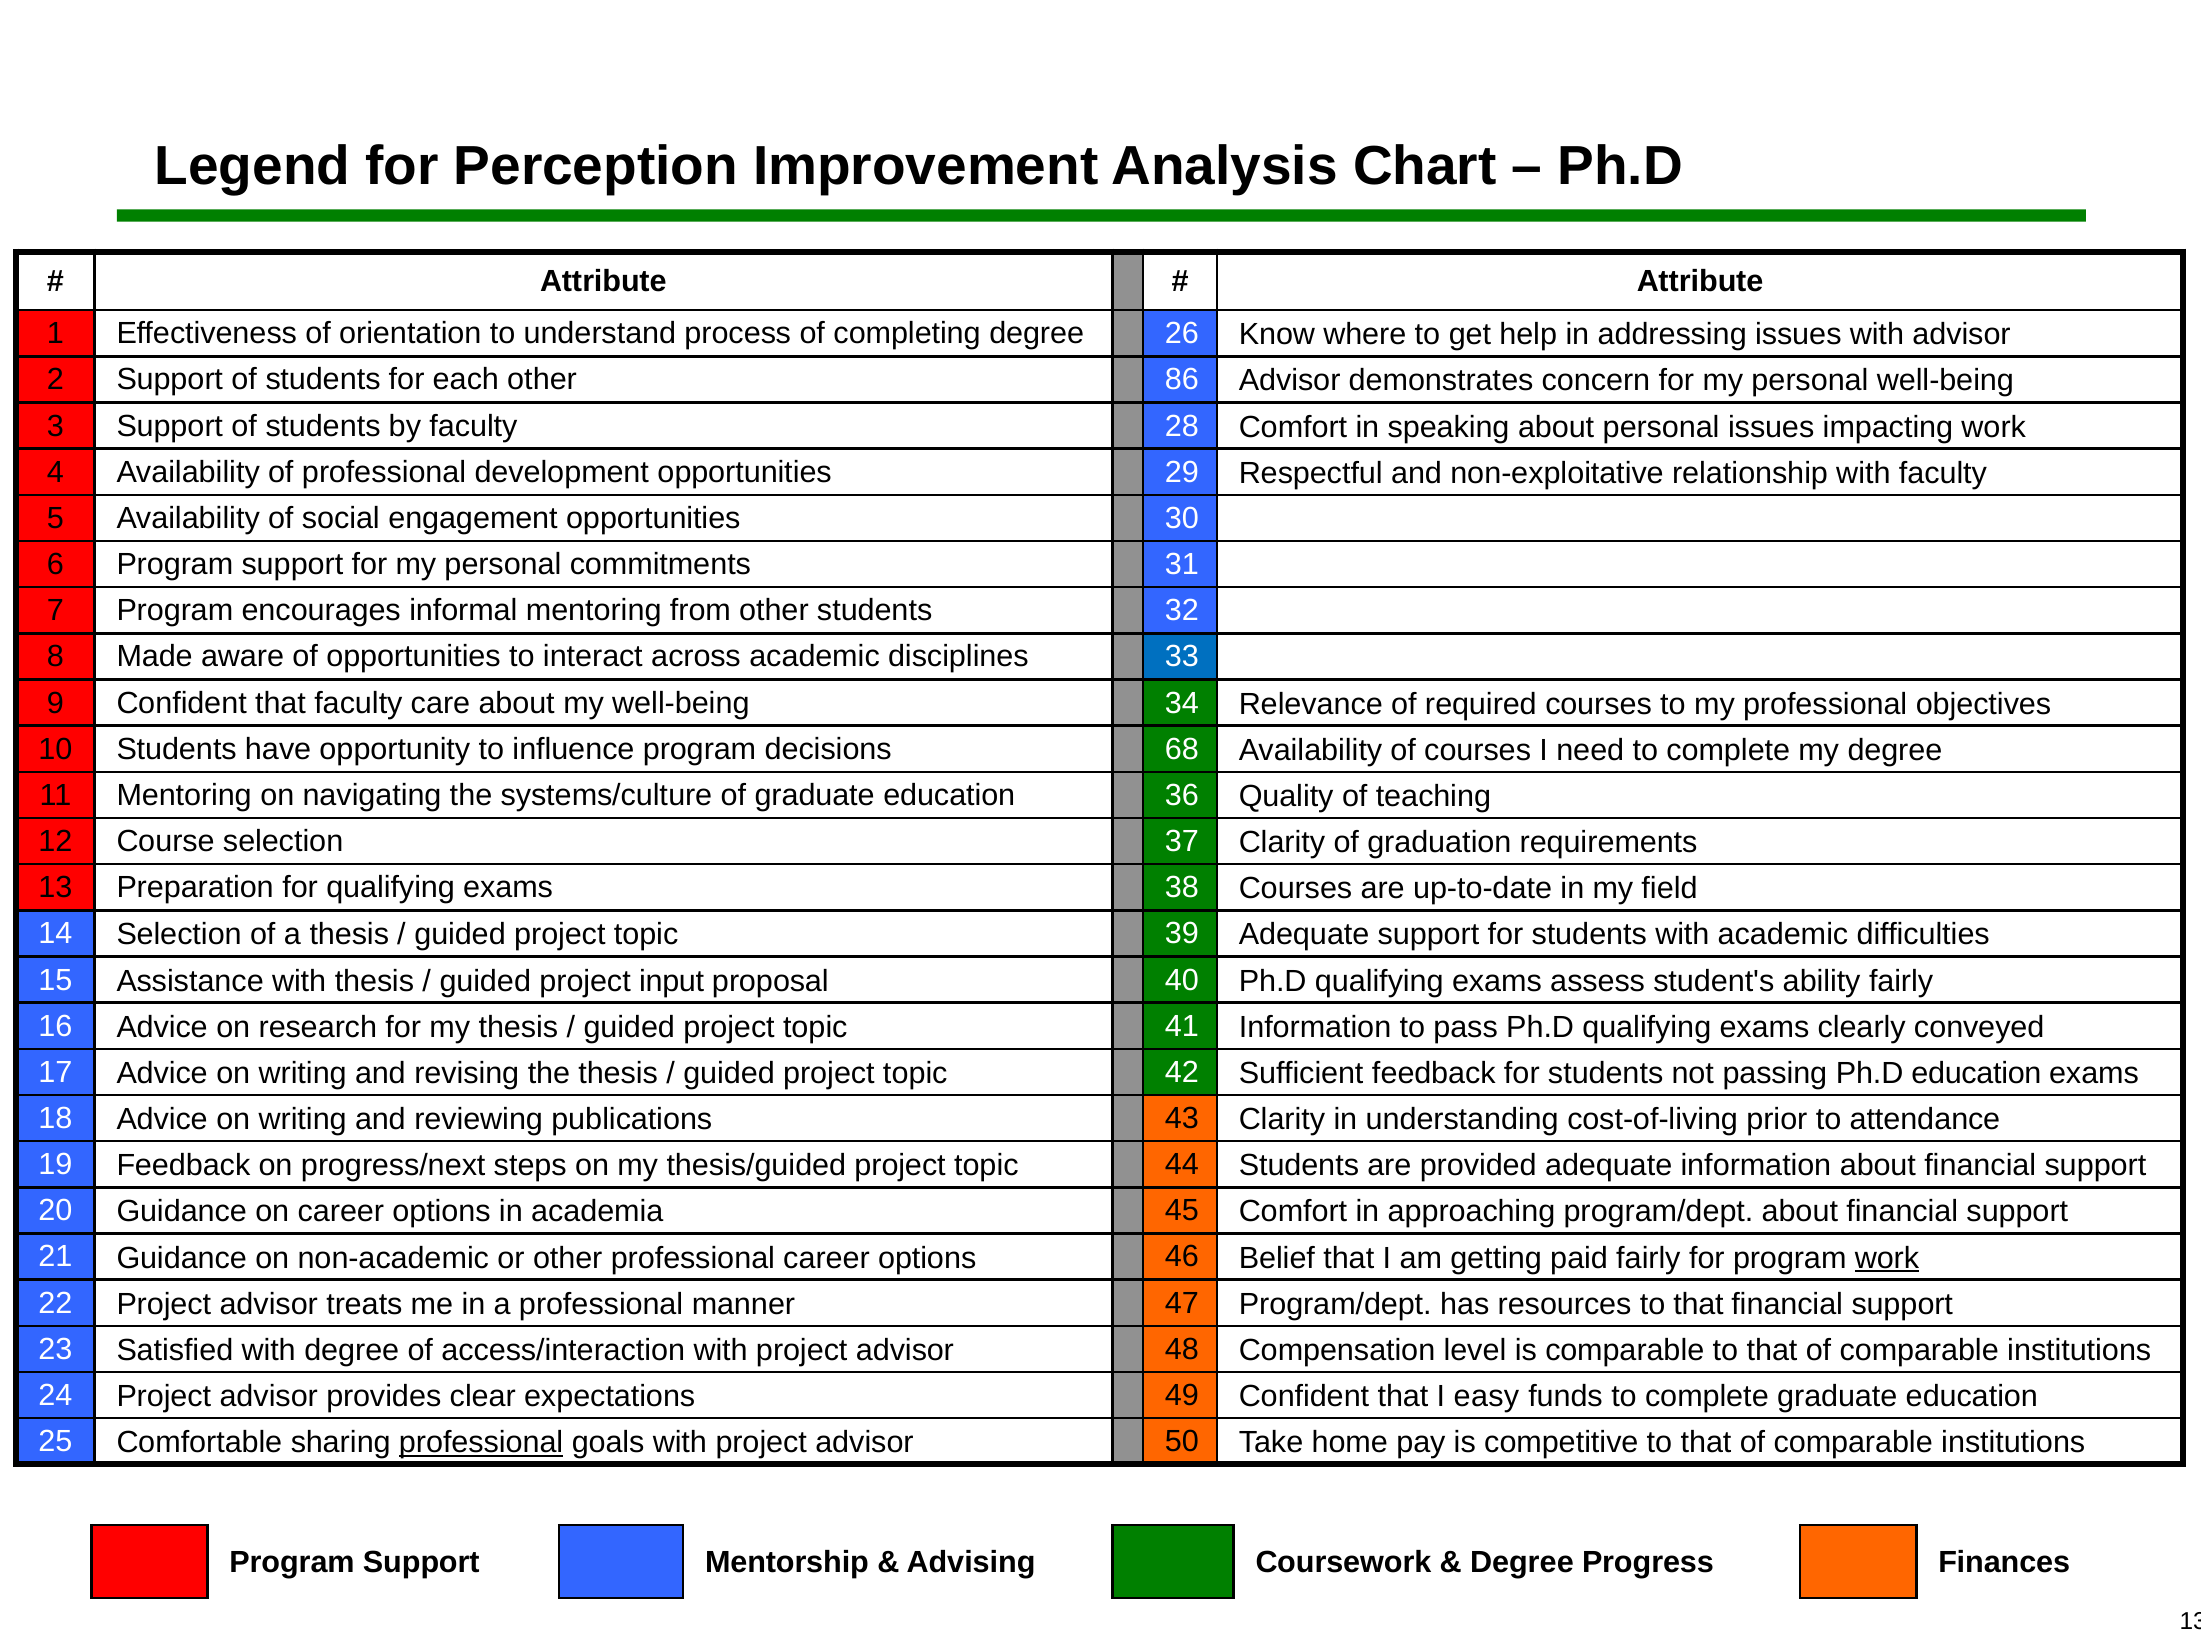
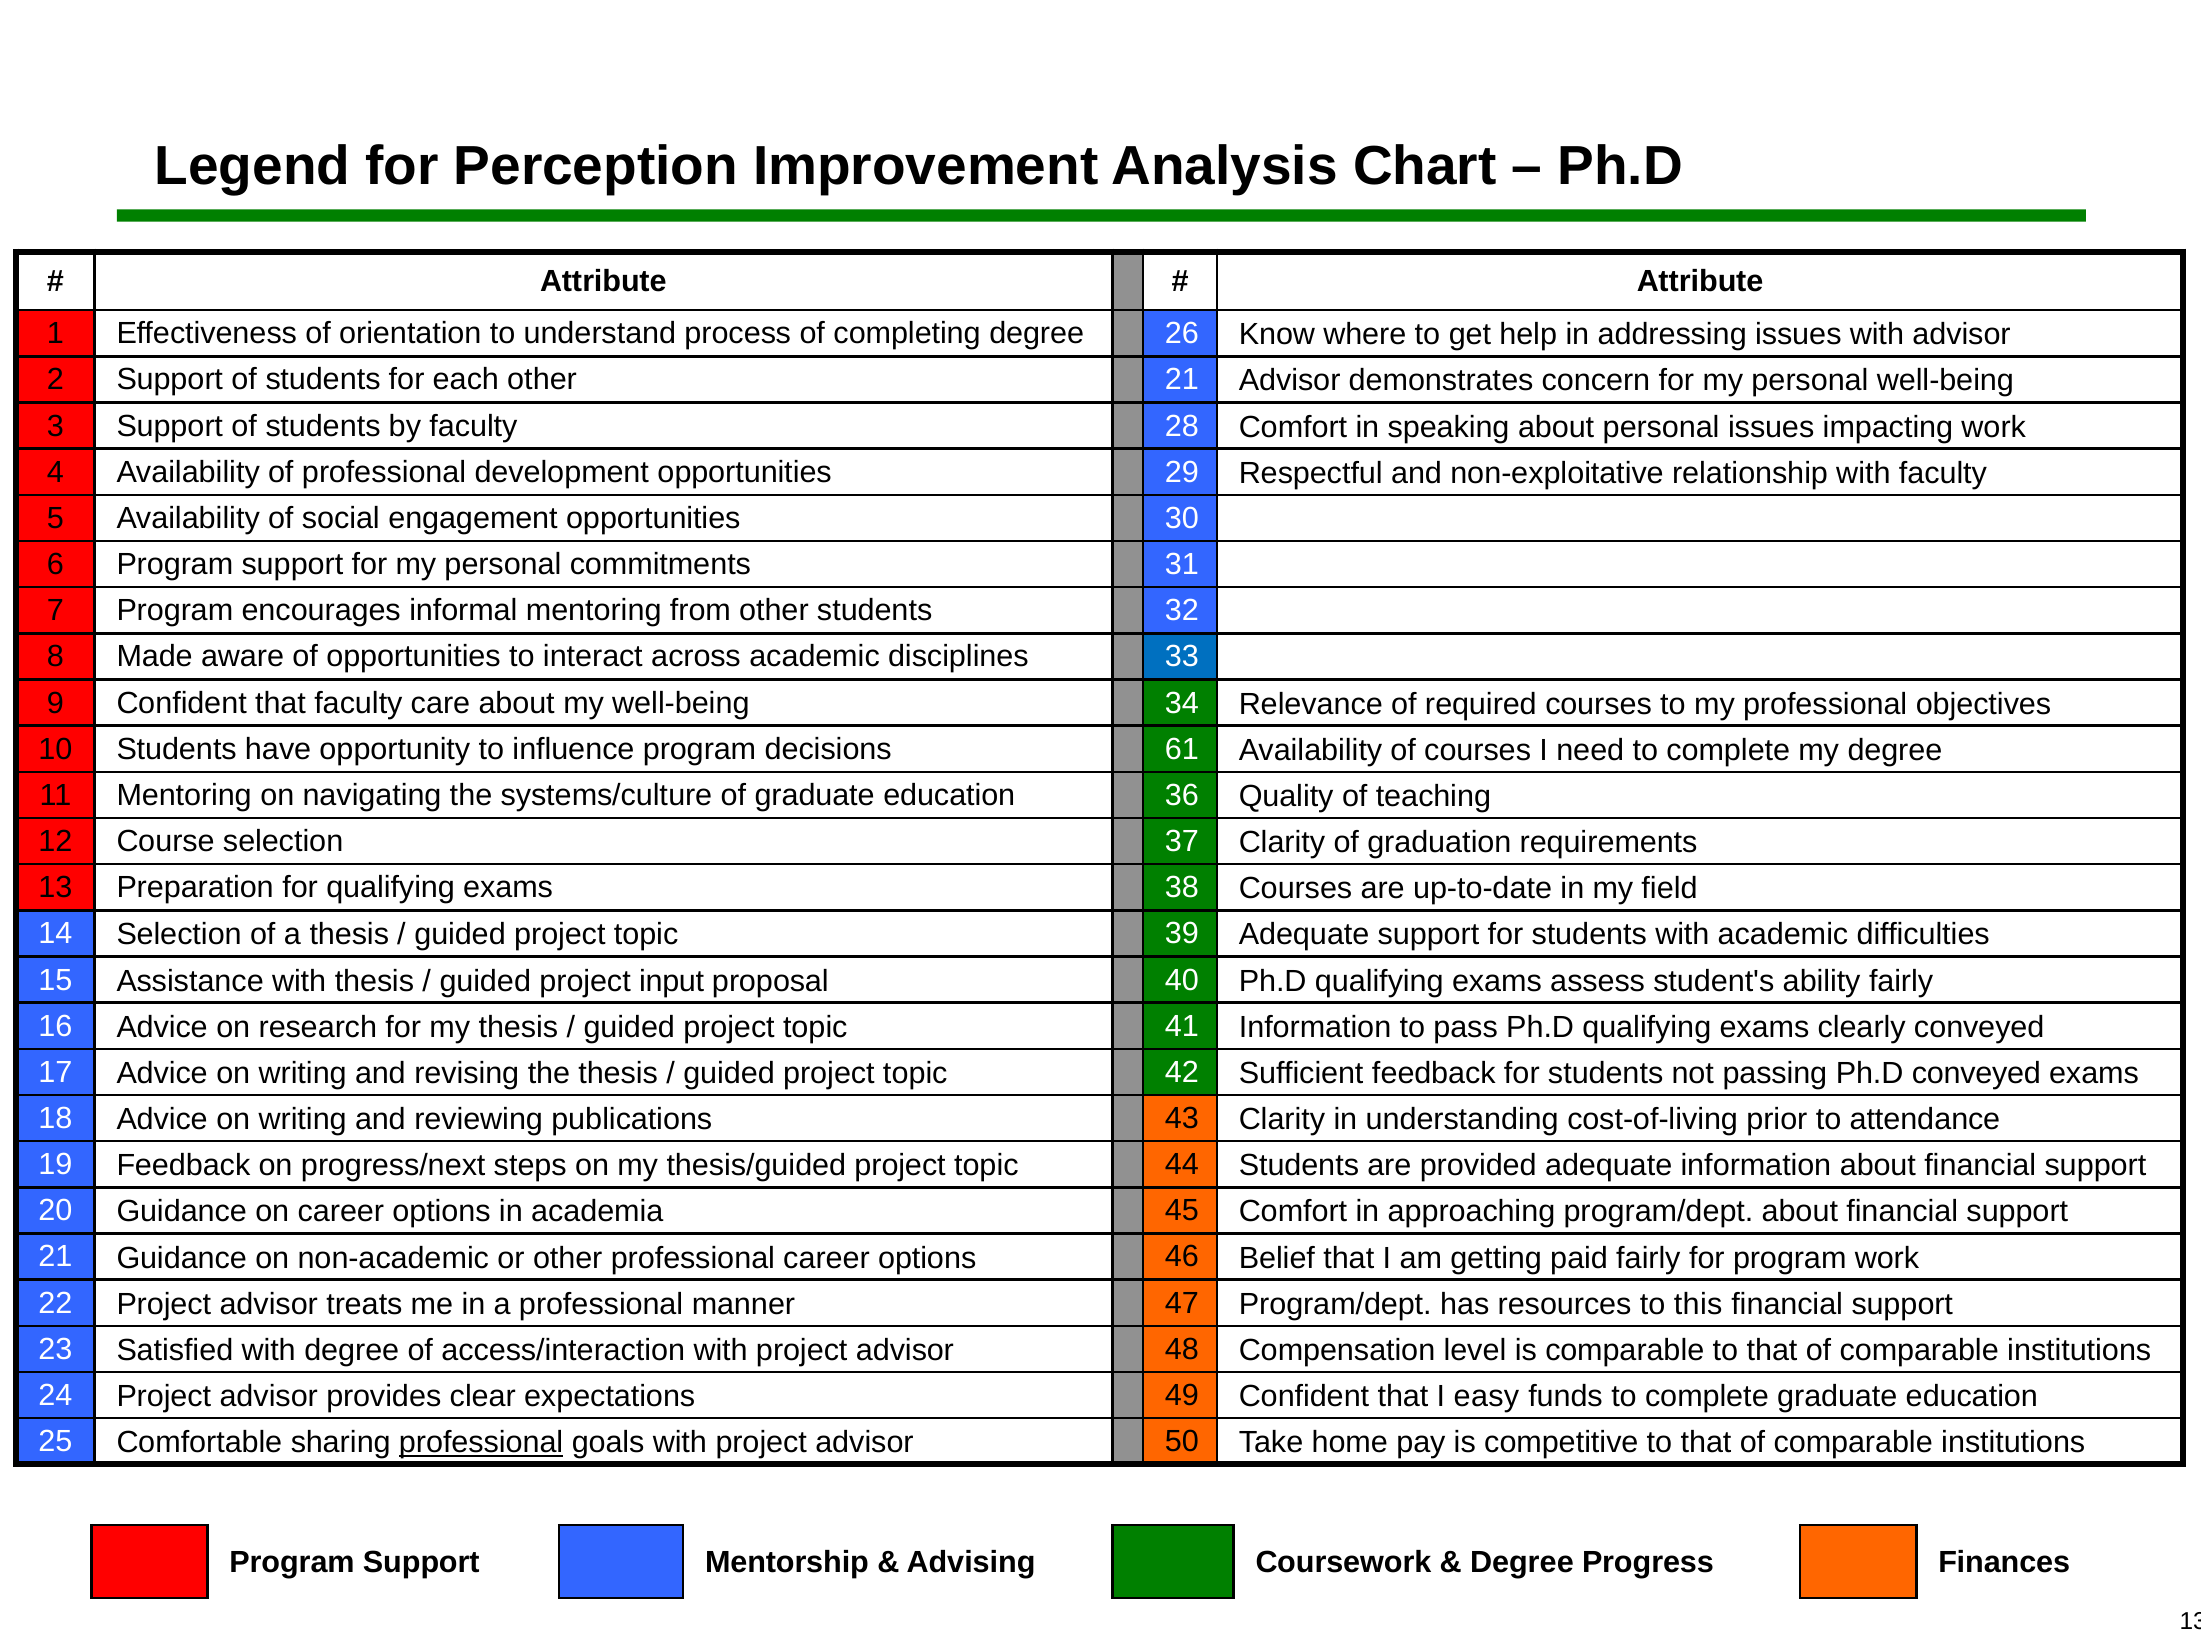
other 86: 86 -> 21
68: 68 -> 61
Ph.D education: education -> conveyed
work at (1887, 1259) underline: present -> none
resources to that: that -> this
